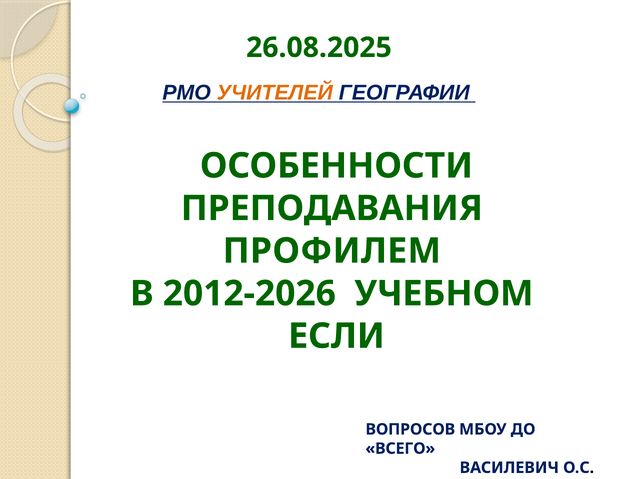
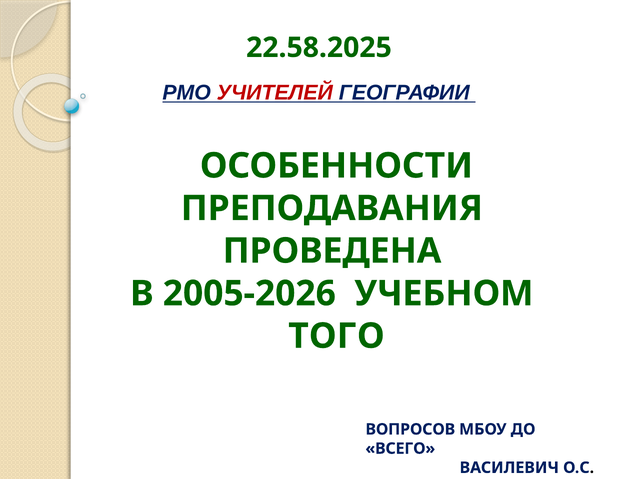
26.08.2025: 26.08.2025 -> 22.58.2025
УЧИТЕЛЕЙ colour: orange -> red
ПРОФИЛЕМ: ПРОФИЛЕМ -> ПРОВЕДЕНА
2012-2026: 2012-2026 -> 2005-2026
ЕСЛИ: ЕСЛИ -> ТОГО
